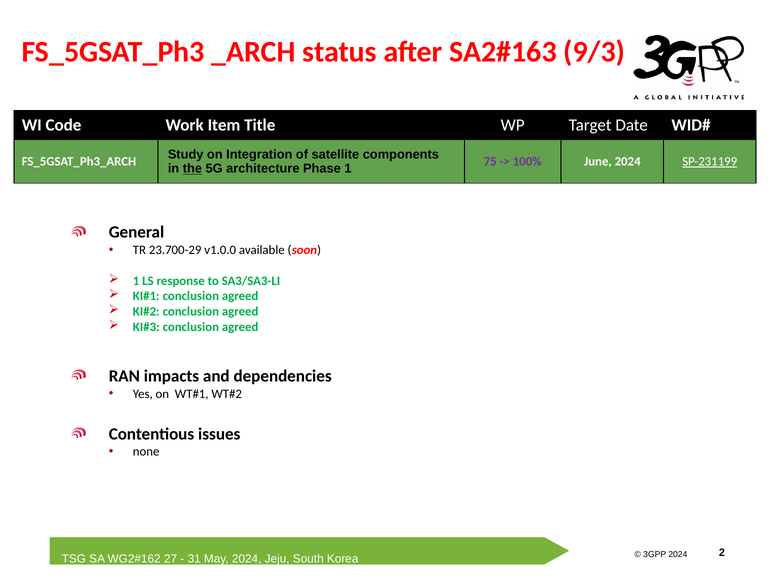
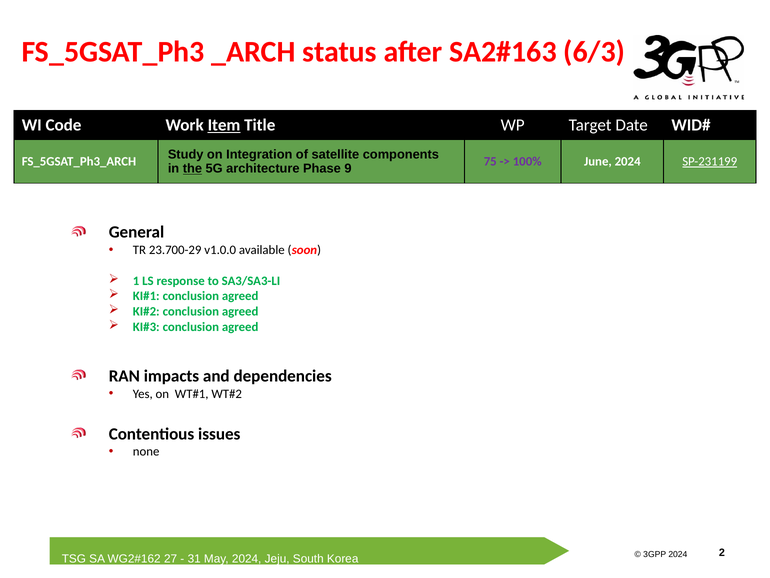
9/3: 9/3 -> 6/3
Item underline: none -> present
Phase 1: 1 -> 9
